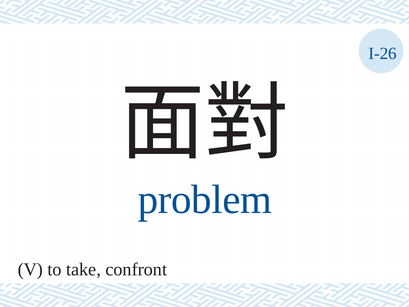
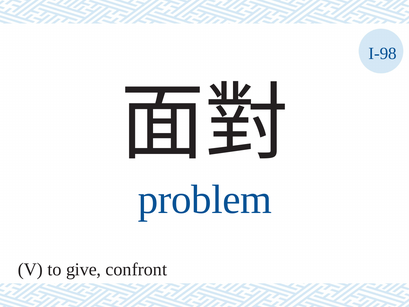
I-26: I-26 -> I-98
take: take -> give
